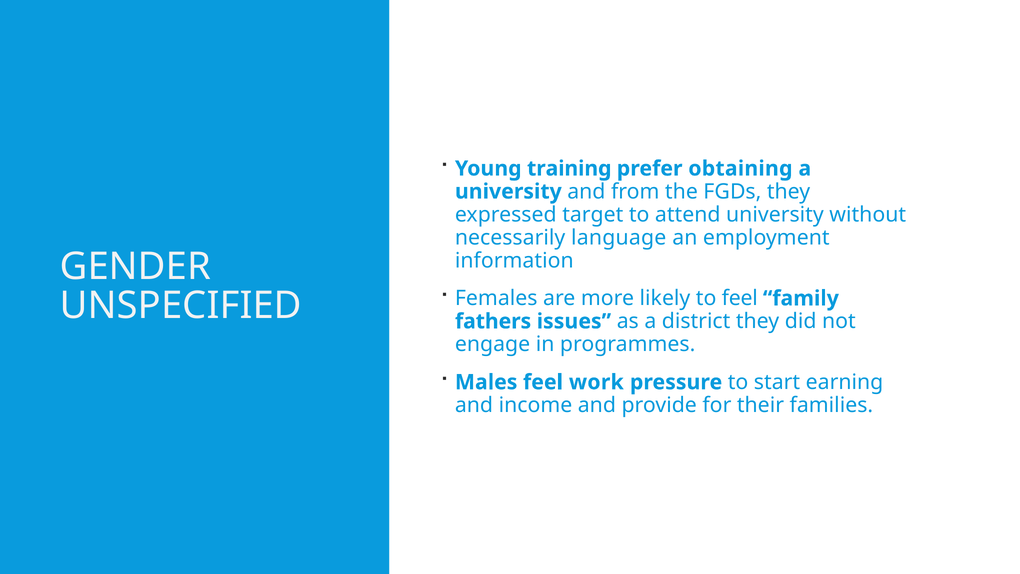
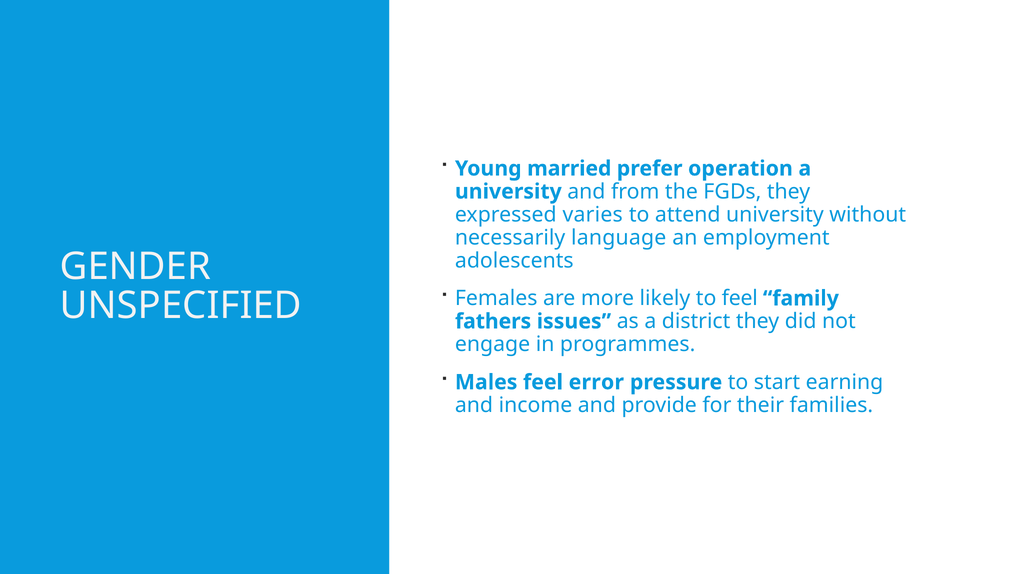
training: training -> married
obtaining: obtaining -> operation
target: target -> varies
information: information -> adolescents
work: work -> error
